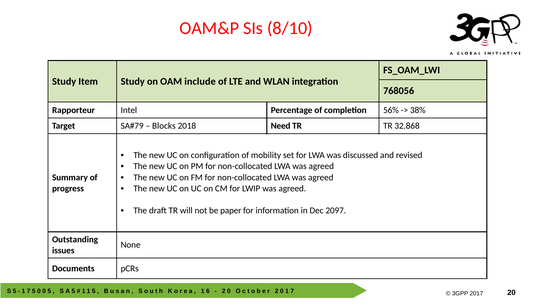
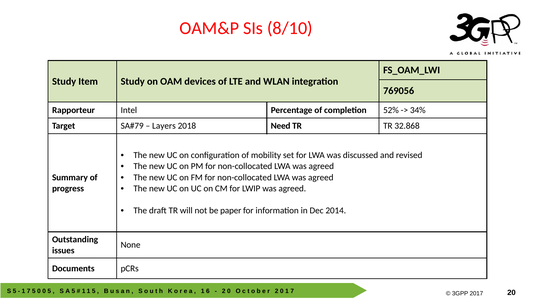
include: include -> devices
768056: 768056 -> 769056
56%: 56% -> 52%
38%: 38% -> 34%
Blocks: Blocks -> Layers
2097: 2097 -> 2014
